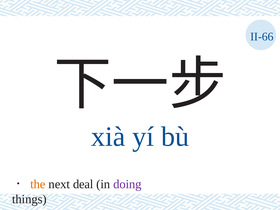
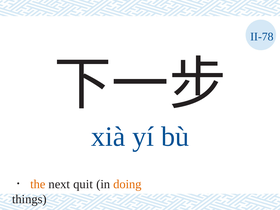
II-66: II-66 -> II-78
deal: deal -> quit
doing colour: purple -> orange
